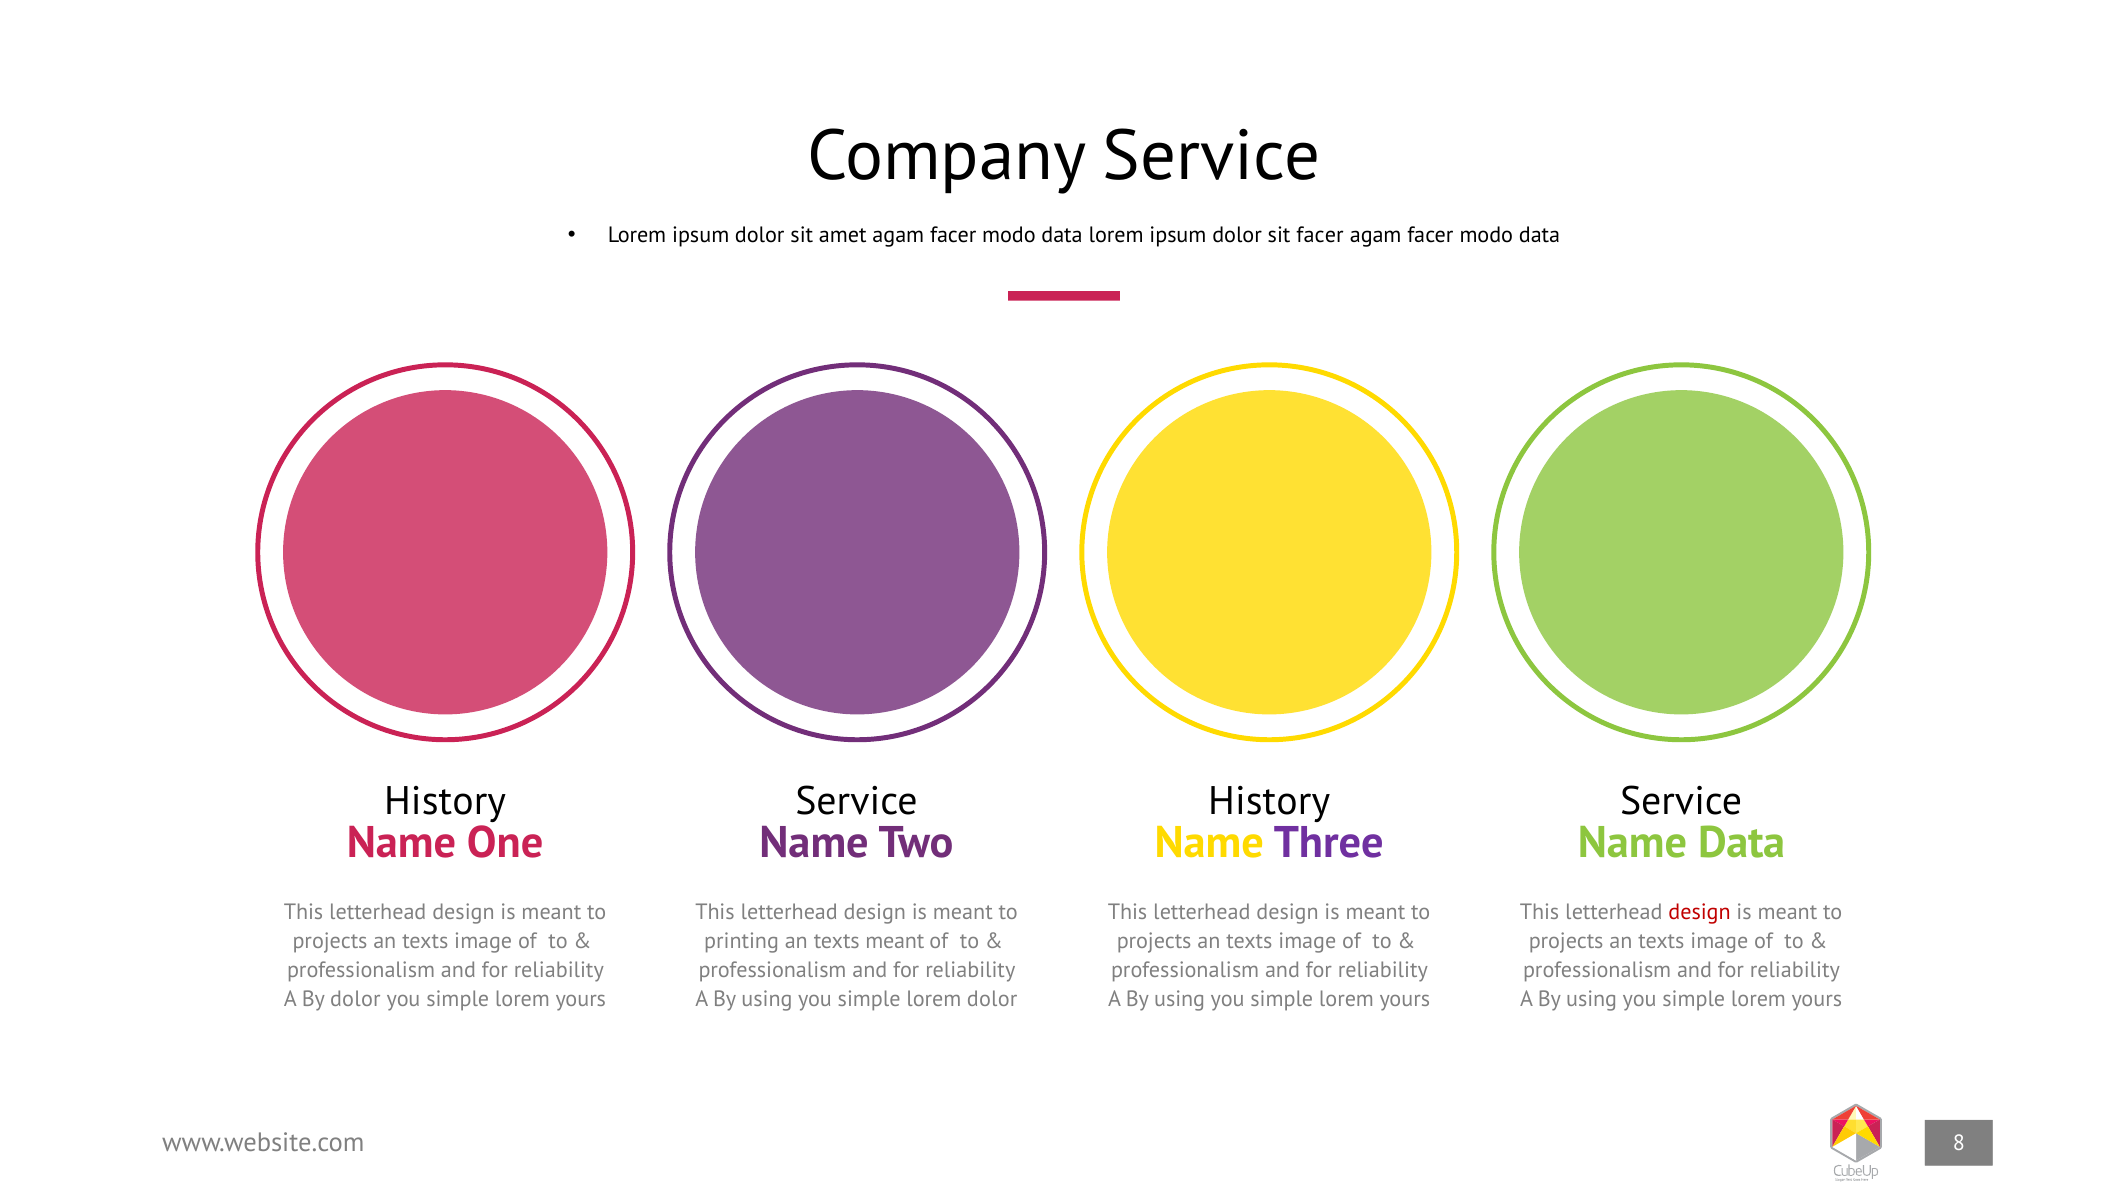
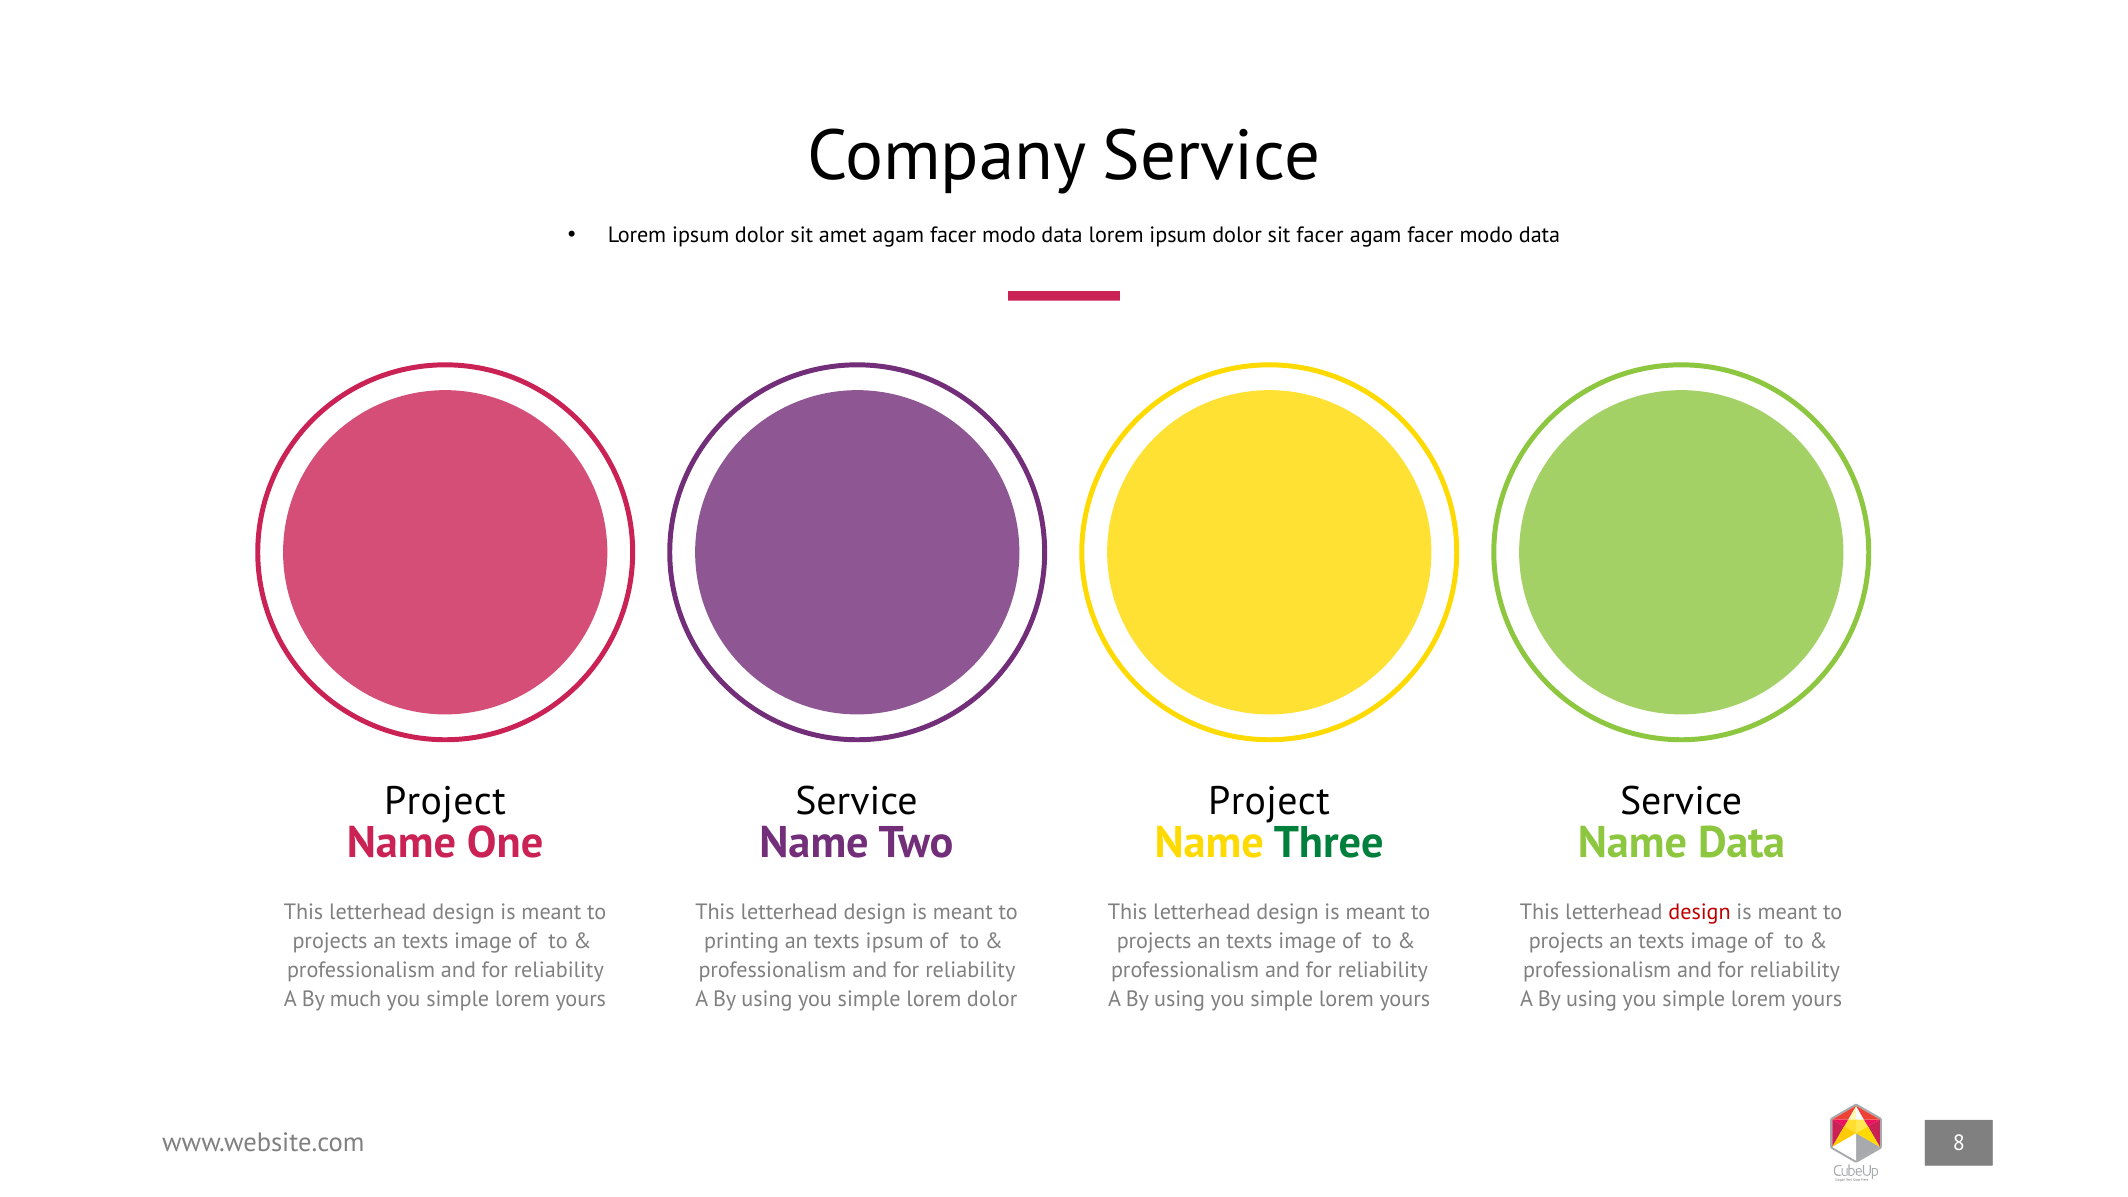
History at (445, 801): History -> Project
History at (1269, 801): History -> Project
Three colour: purple -> green
texts meant: meant -> ipsum
By dolor: dolor -> much
